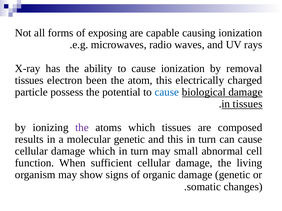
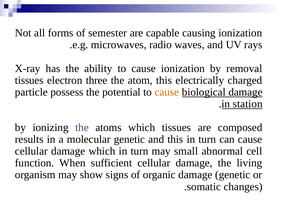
exposing: exposing -> semester
been: been -> three
cause at (167, 92) colour: blue -> orange
in tissues: tissues -> station
